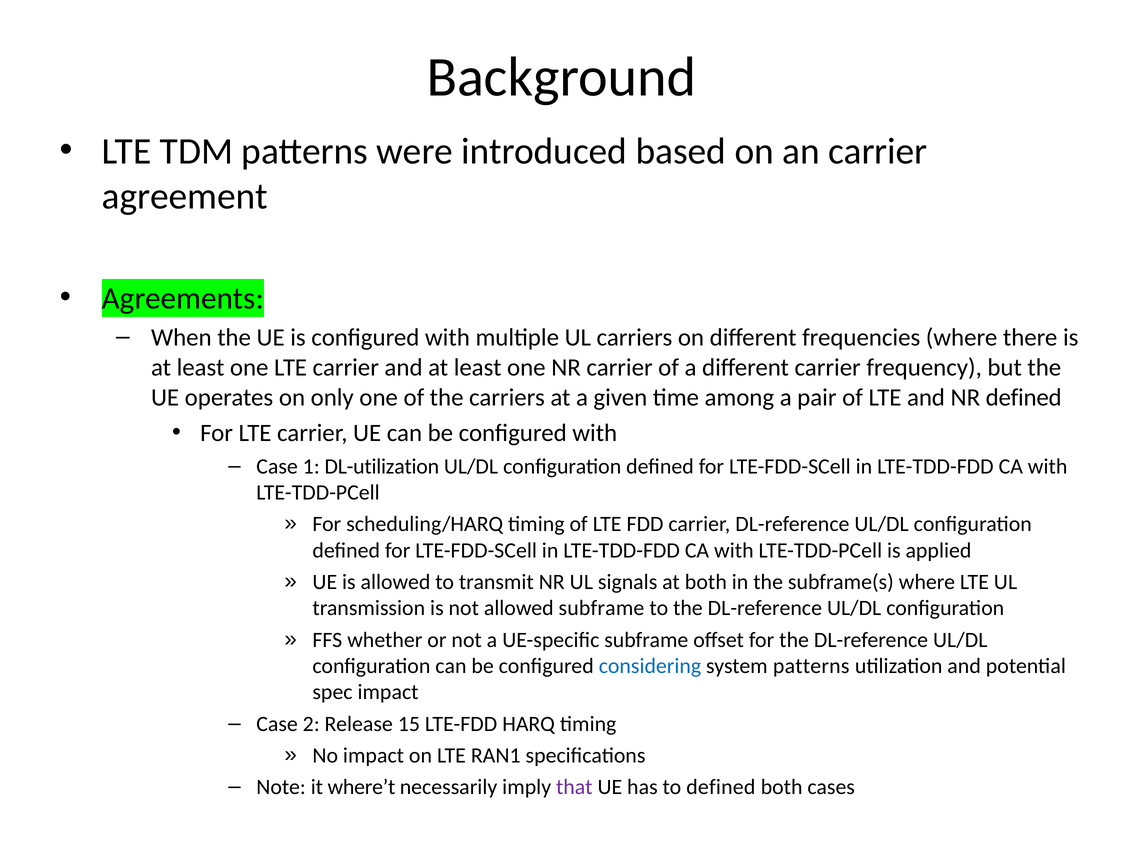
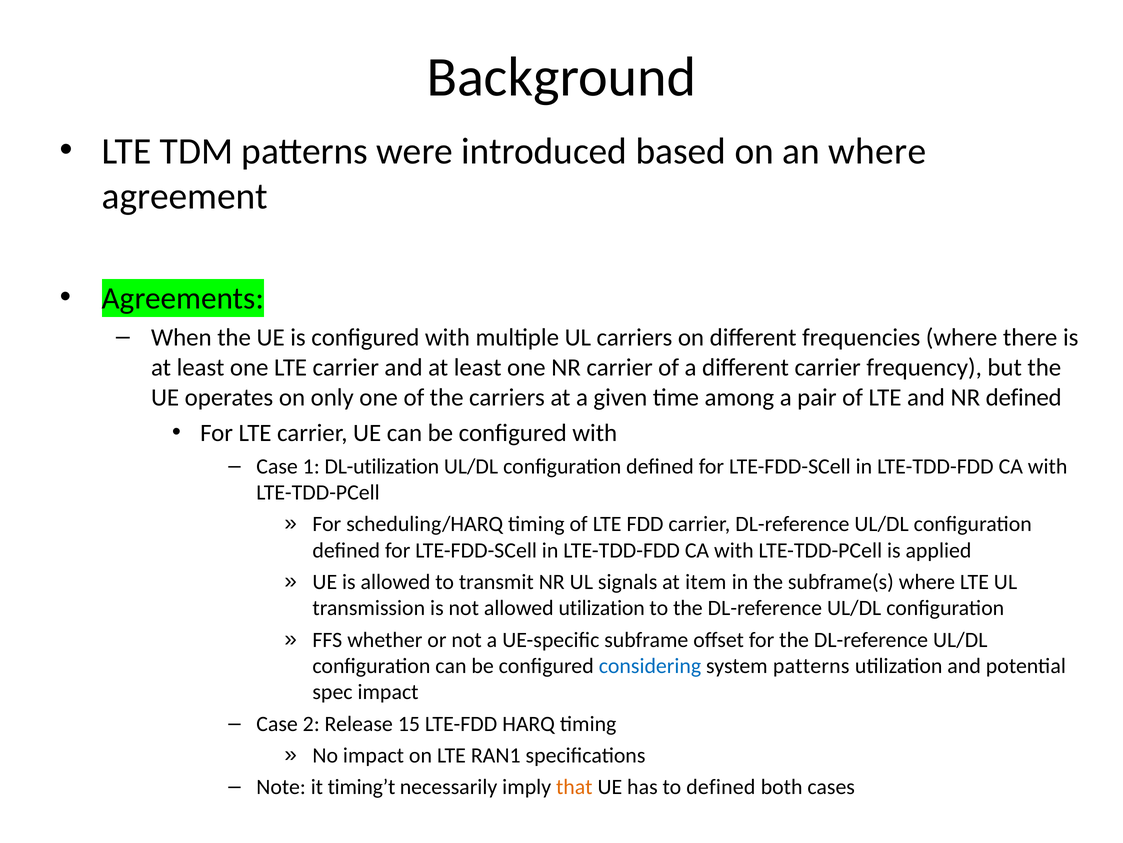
an carrier: carrier -> where
at both: both -> item
allowed subframe: subframe -> utilization
where’t: where’t -> timing’t
that colour: purple -> orange
